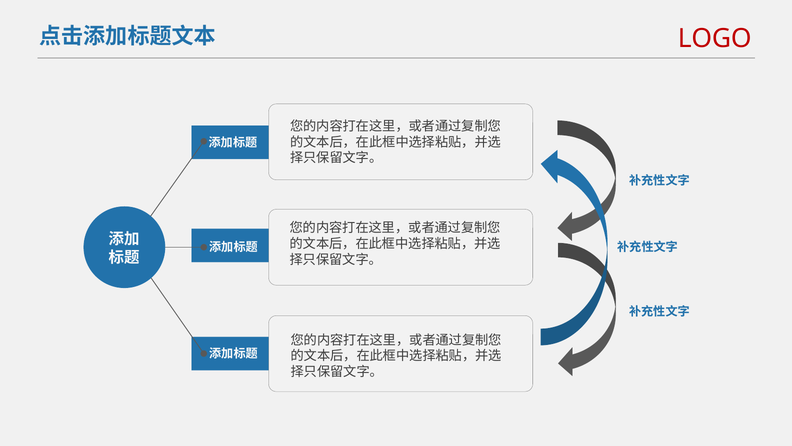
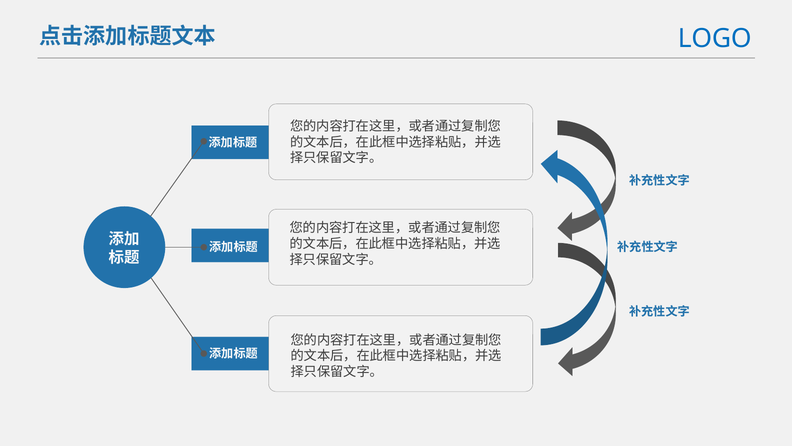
LOGO colour: red -> blue
